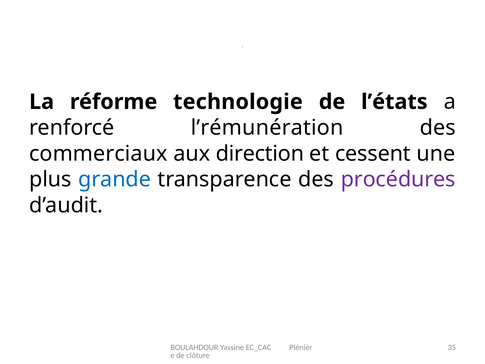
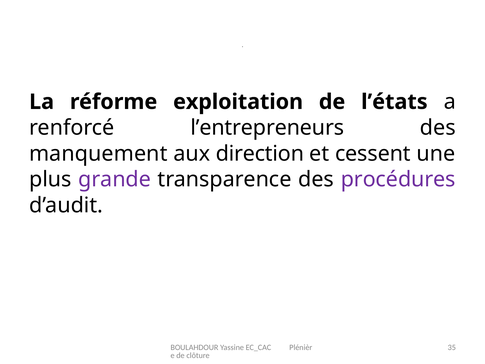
technologie: technologie -> exploitation
l’rémunération: l’rémunération -> l’entrepreneurs
commerciaux: commerciaux -> manquement
grande colour: blue -> purple
